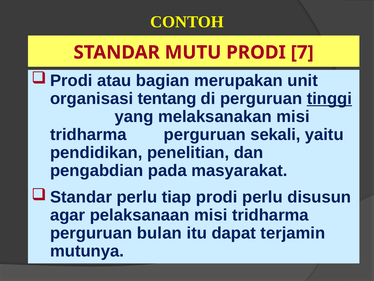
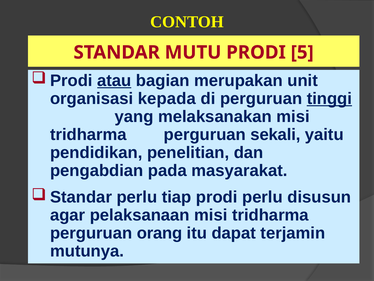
7: 7 -> 5
atau underline: none -> present
tentang: tentang -> kepada
bulan: bulan -> orang
